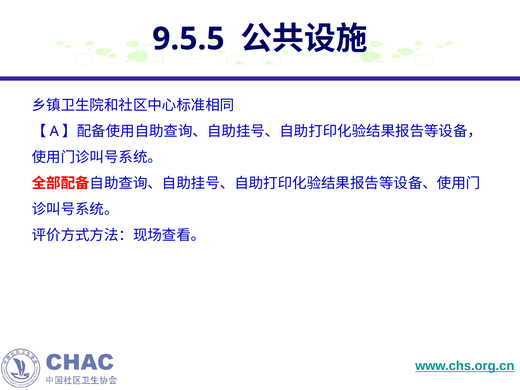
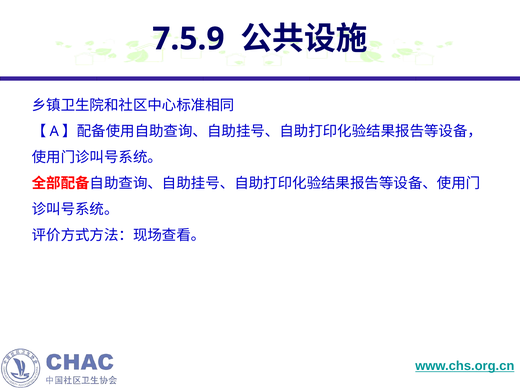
9.5.5: 9.5.5 -> 7.5.9
